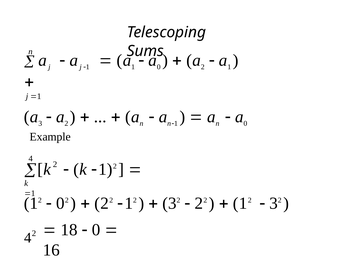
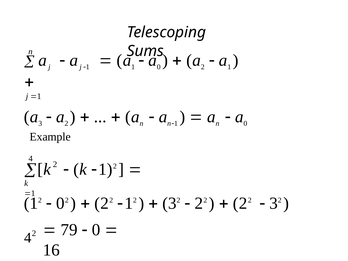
1 at (240, 203): 1 -> 2
18: 18 -> 79
